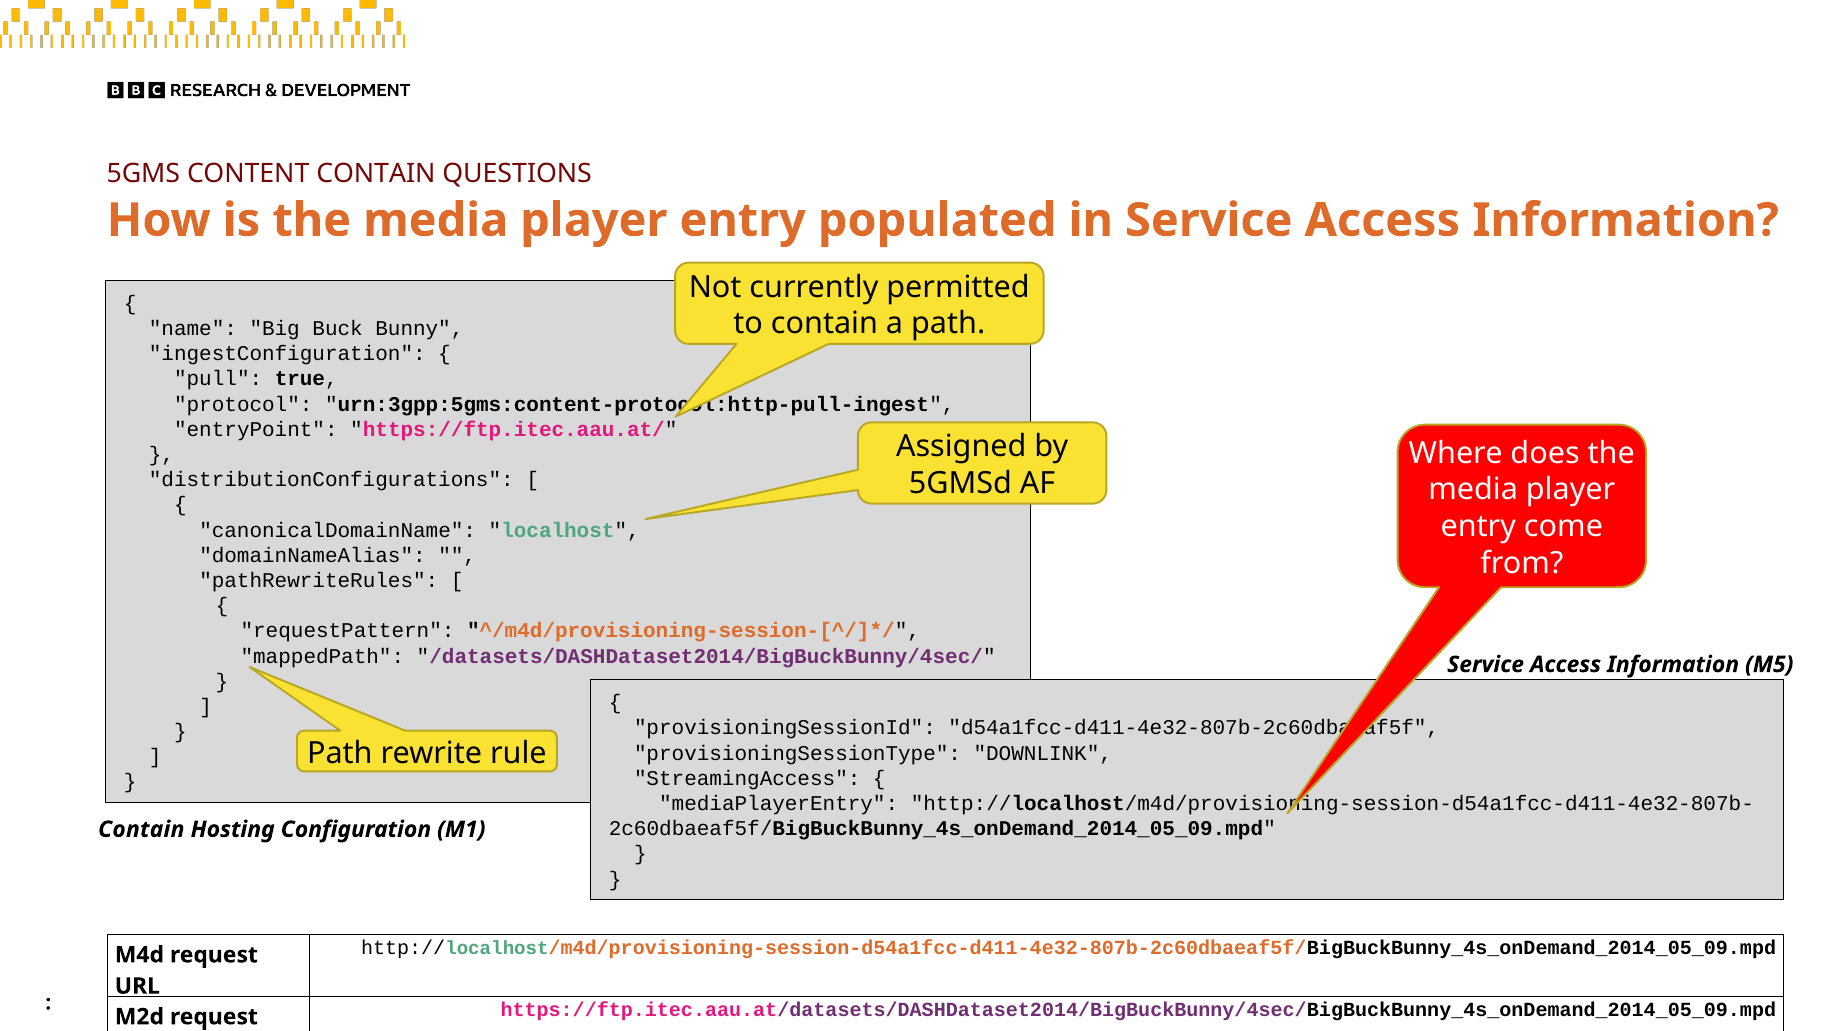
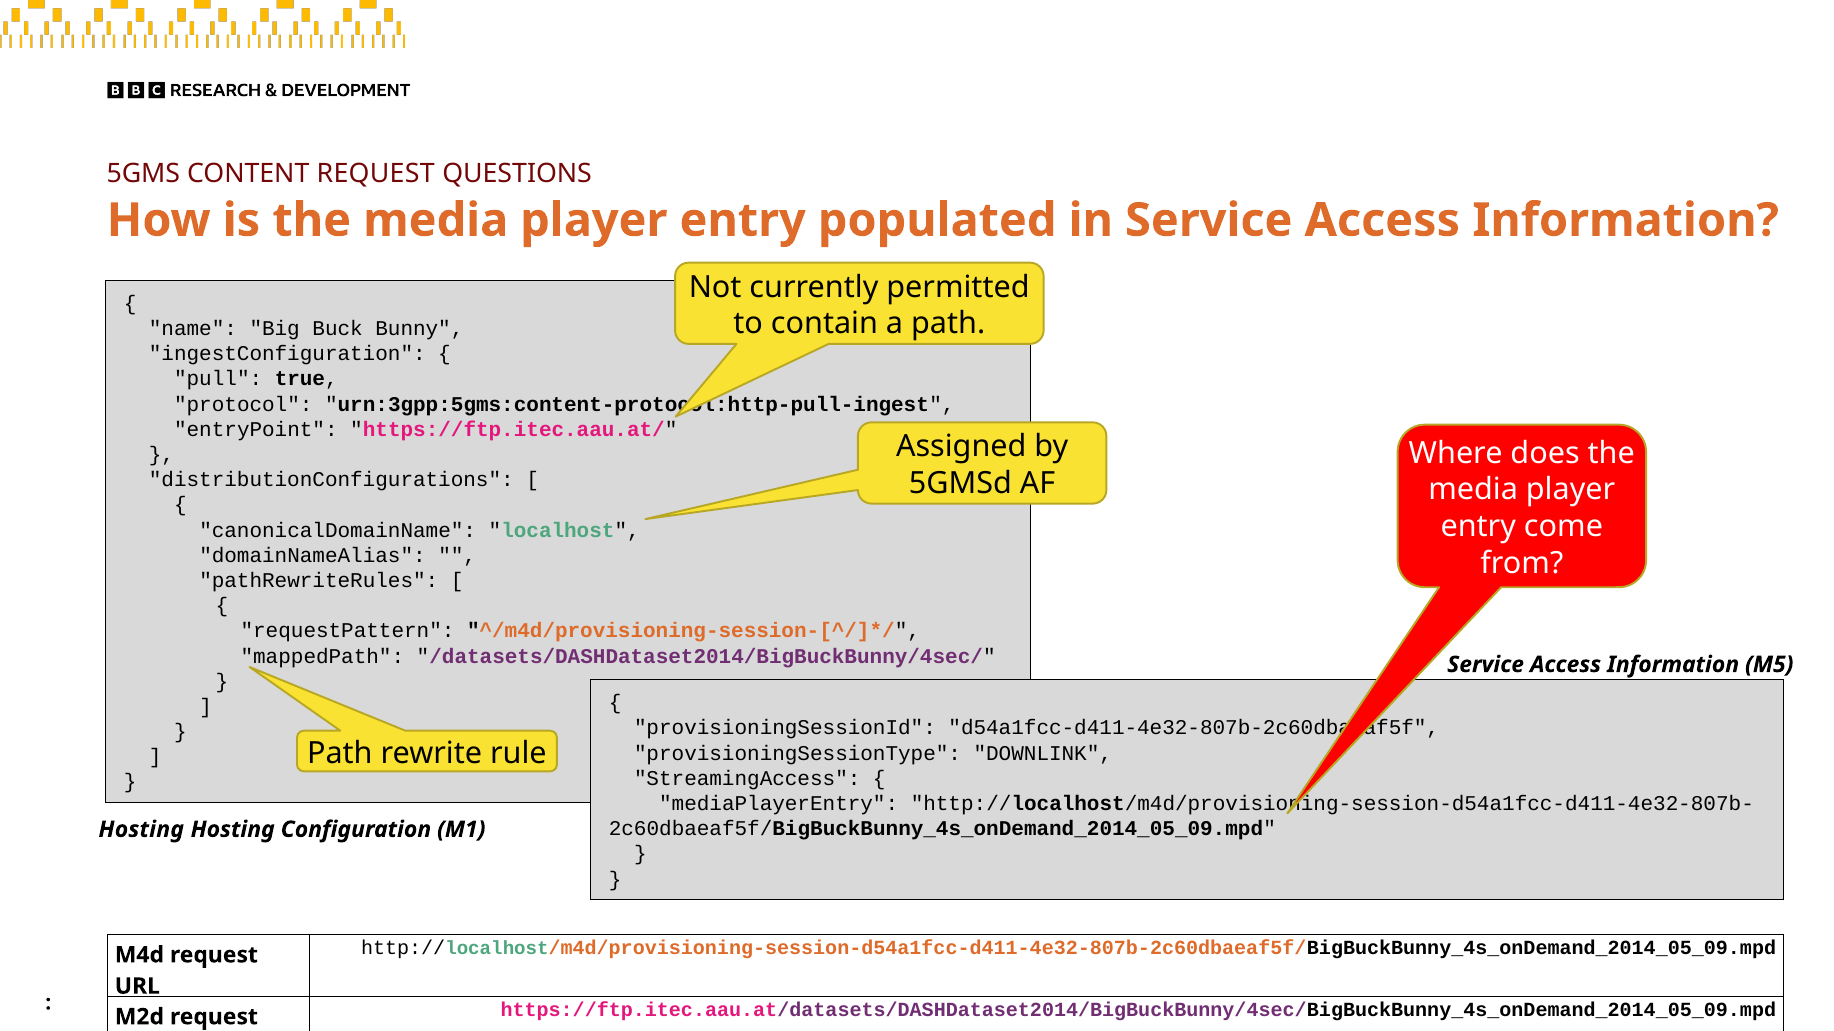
CONTENT CONTAIN: CONTAIN -> REQUEST
Contain at (141, 830): Contain -> Hosting
